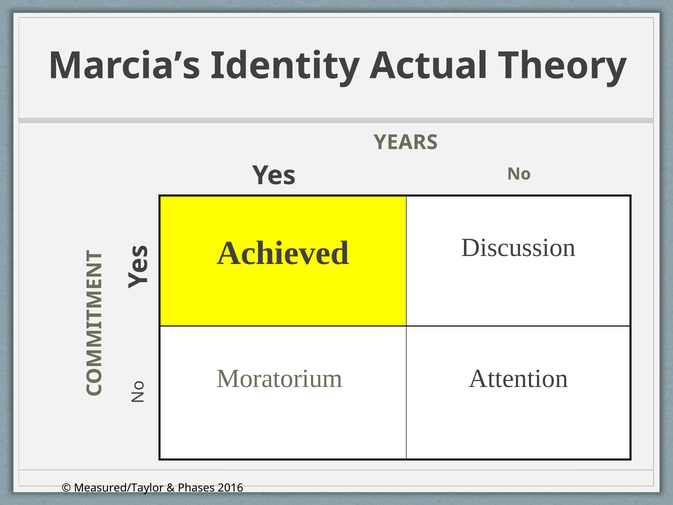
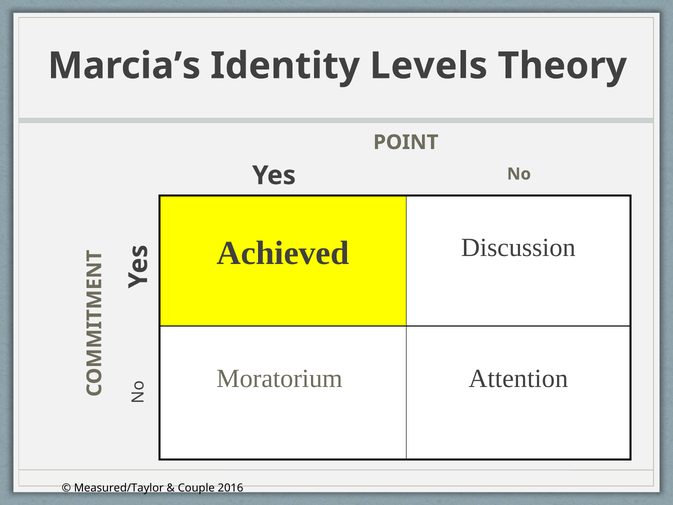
Actual: Actual -> Levels
YEARS: YEARS -> POINT
Phases: Phases -> Couple
